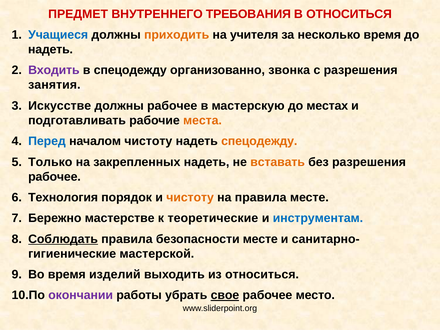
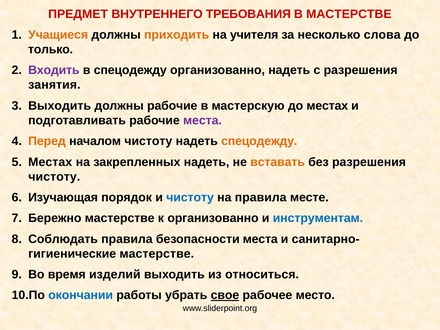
В ОТНОСИТЬСЯ: ОТНОСИТЬСЯ -> МАСТЕРСТВЕ
Учащиеся colour: blue -> orange
несколько время: время -> слова
надеть at (51, 49): надеть -> только
организованно звонка: звонка -> надеть
Искусстве at (60, 106): Искусстве -> Выходить
должны рабочее: рабочее -> рабочие
места at (202, 120) colour: orange -> purple
Перед colour: blue -> orange
Только at (50, 162): Только -> Местах
рабочее at (54, 177): рабочее -> чистоту
Технология: Технология -> Изучающая
чистоту at (190, 197) colour: orange -> blue
к теоретические: теоретические -> организованно
Соблюдать underline: present -> none
безопасности месте: месте -> места
мастерской at (157, 254): мастерской -> мастерстве
окончании colour: purple -> blue
